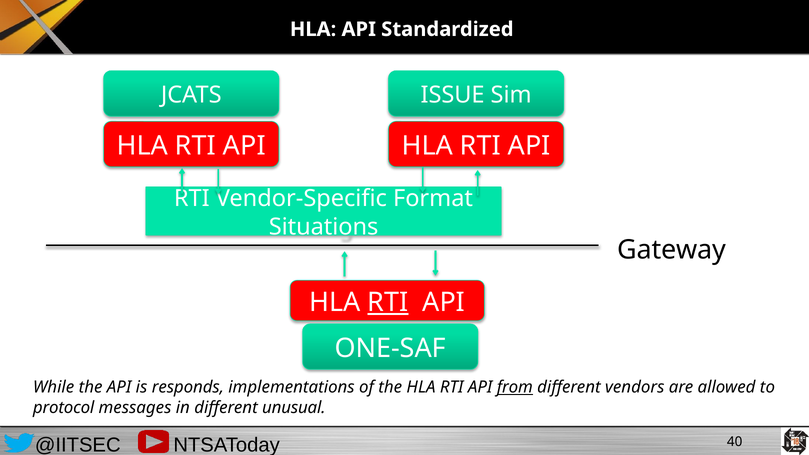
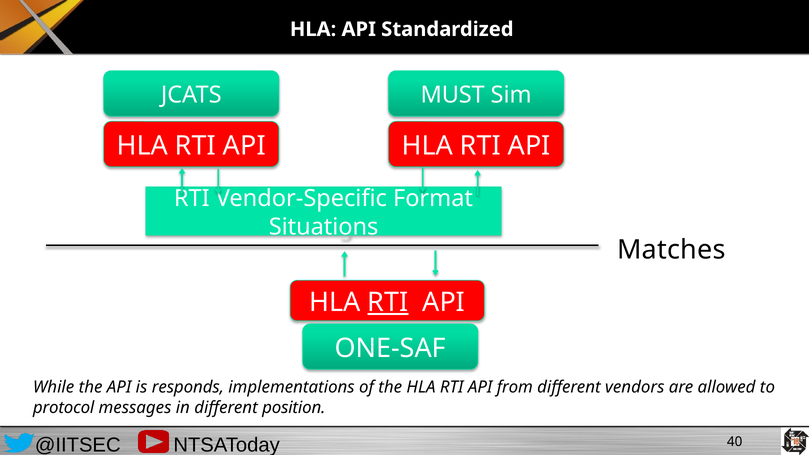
ISSUE: ISSUE -> MUST
Gateway: Gateway -> Matches
from underline: present -> none
unusual: unusual -> position
